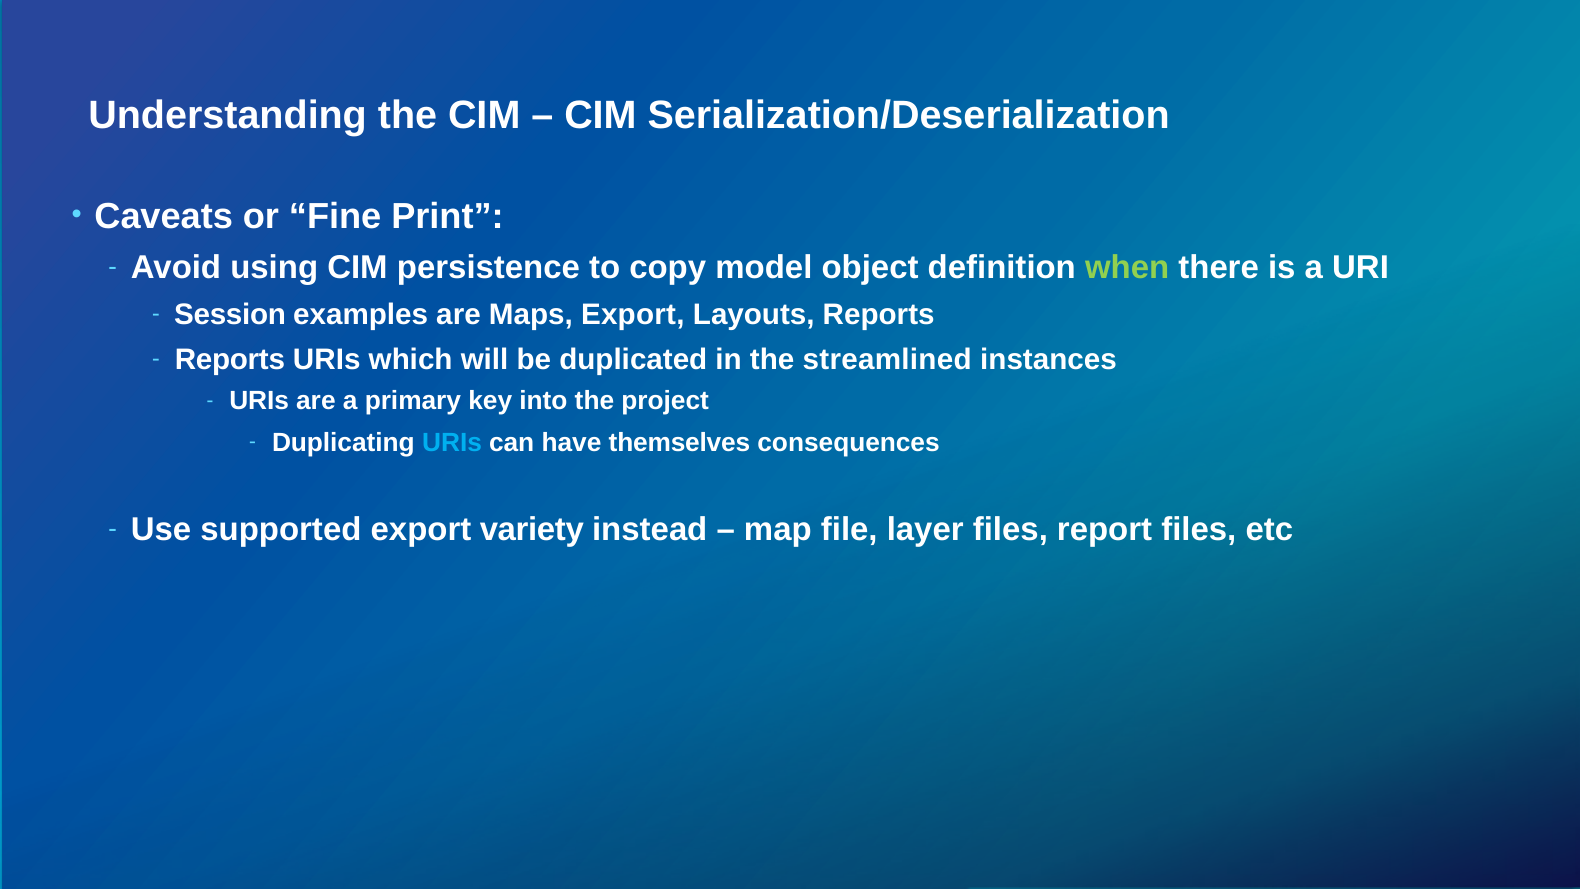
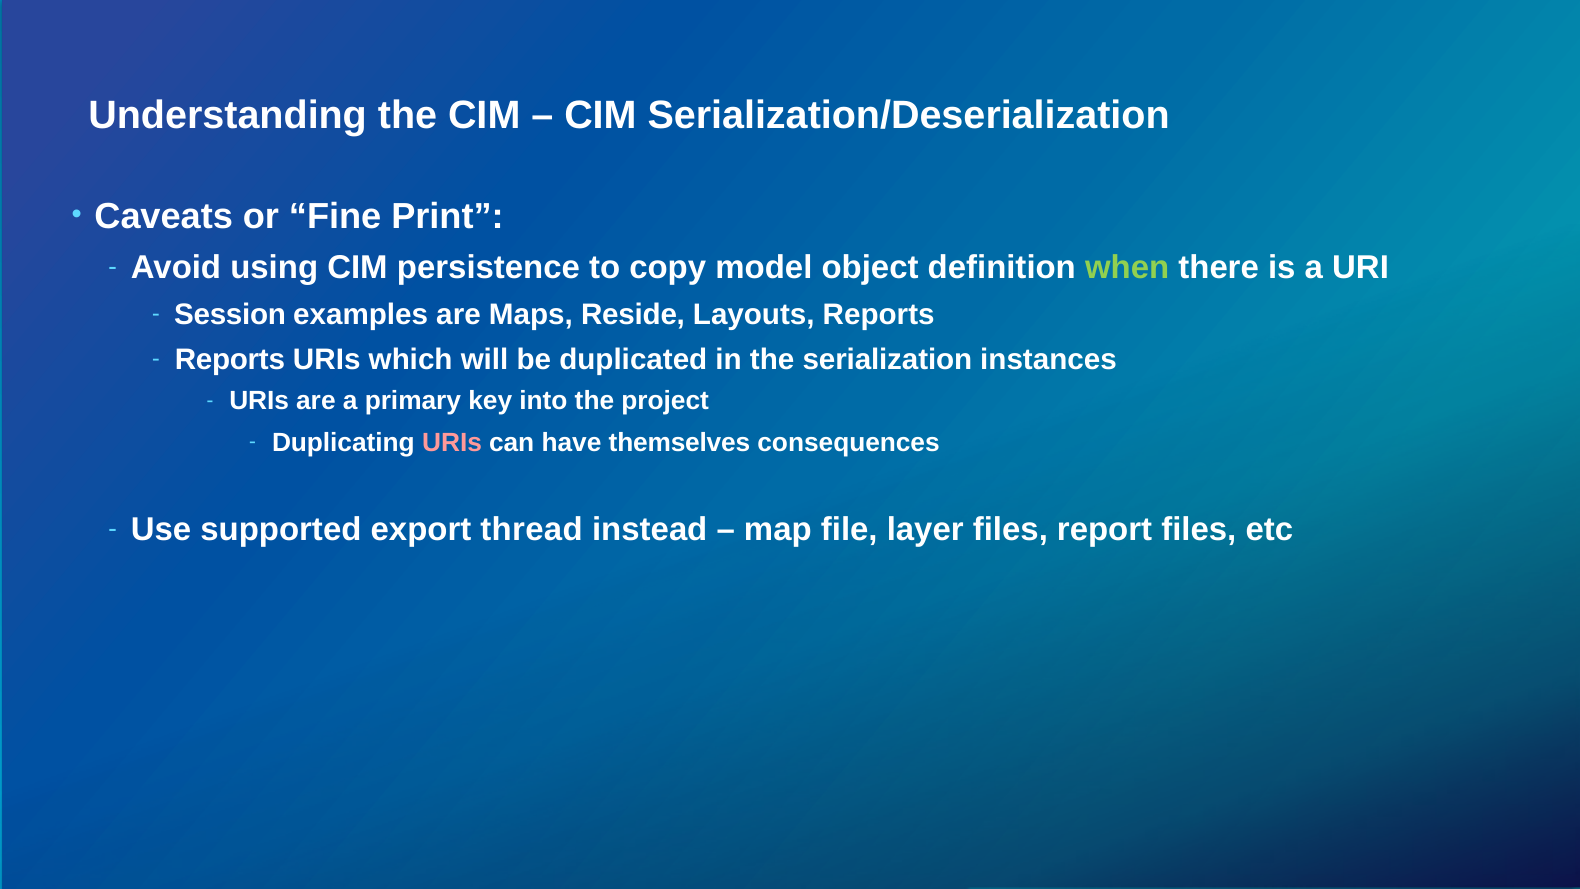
Maps Export: Export -> Reside
streamlined: streamlined -> serialization
URIs at (452, 442) colour: light blue -> pink
variety: variety -> thread
